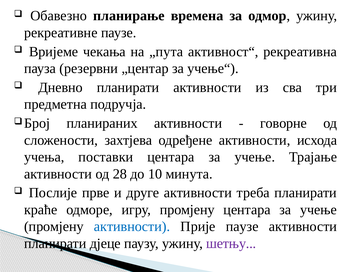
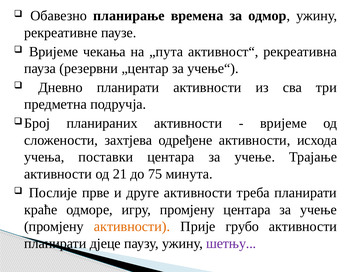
говорне at (283, 123): говорне -> вријеме
28: 28 -> 21
10: 10 -> 75
активности at (132, 226) colour: blue -> orange
Прије паузе: паузе -> грубо
